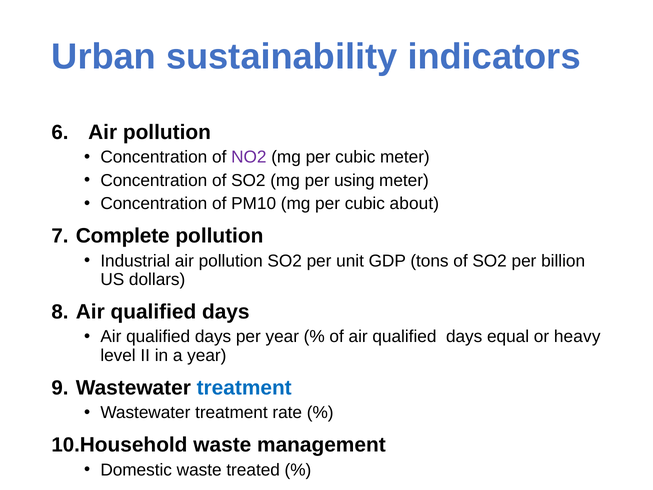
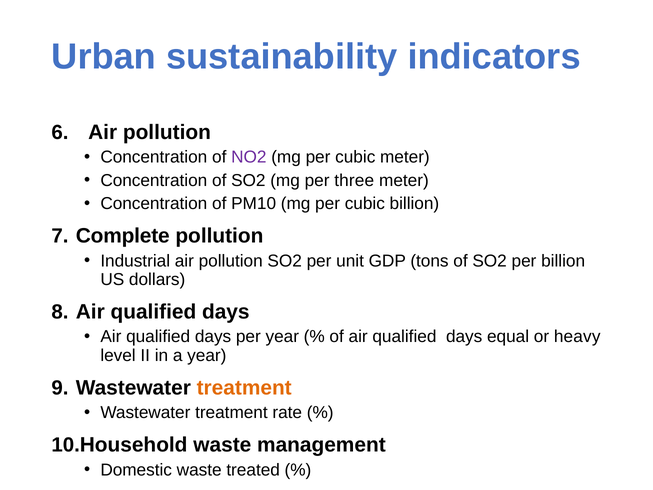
using: using -> three
cubic about: about -> billion
treatment at (244, 388) colour: blue -> orange
